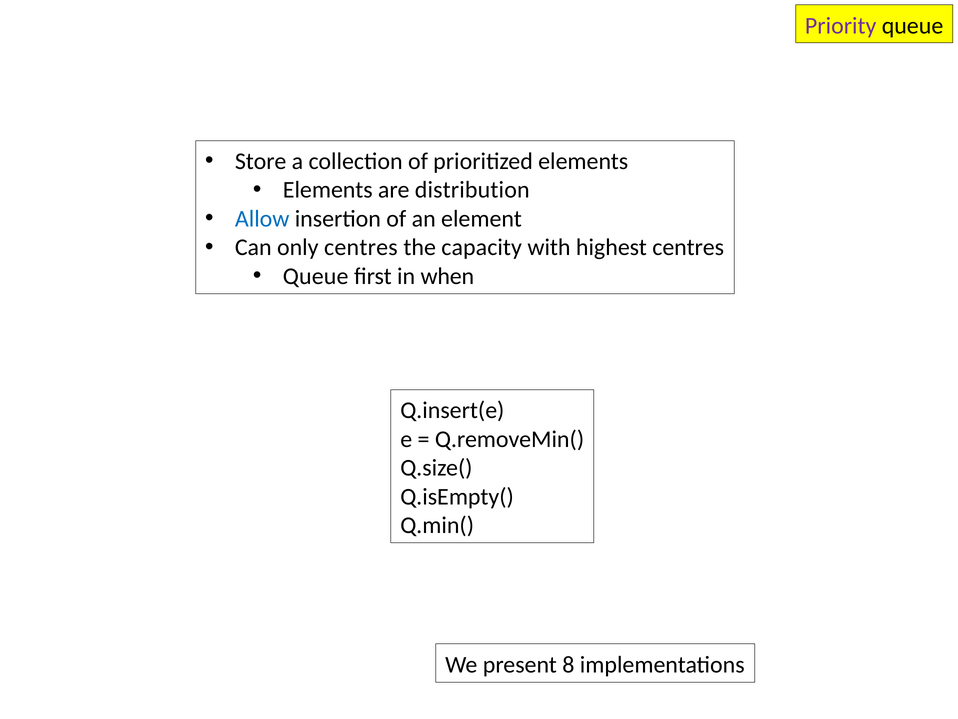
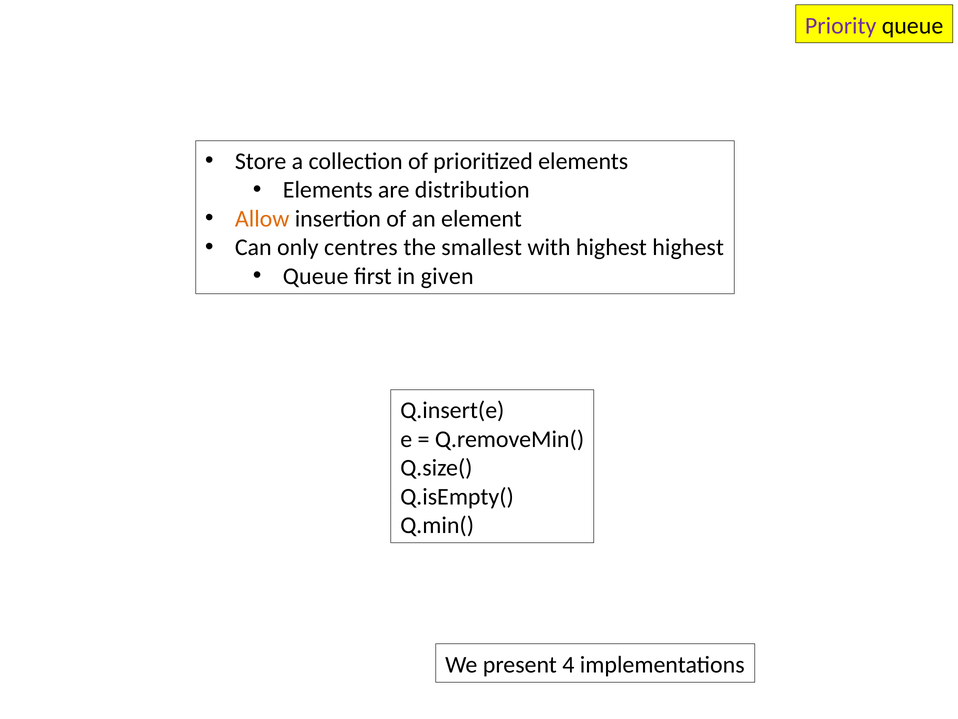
Allow colour: blue -> orange
capacity: capacity -> smallest
highest centres: centres -> highest
when: when -> given
8: 8 -> 4
